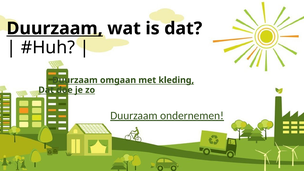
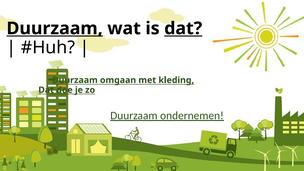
dat at (183, 28) underline: none -> present
